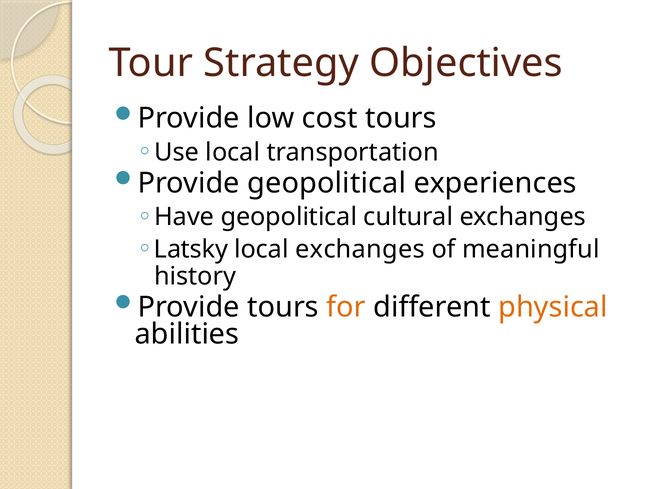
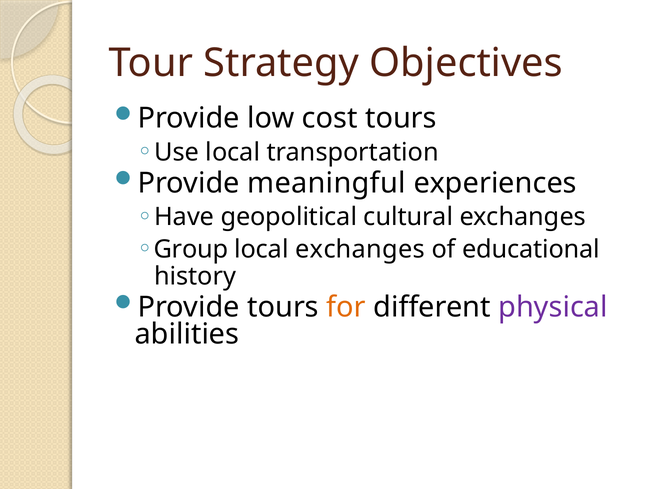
Provide geopolitical: geopolitical -> meaningful
Latsky: Latsky -> Group
meaningful: meaningful -> educational
physical colour: orange -> purple
